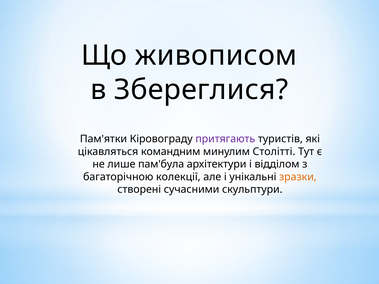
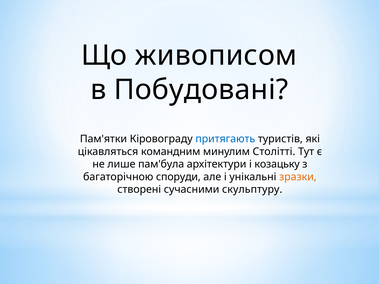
Збереглися: Збереглися -> Побудовані
притягають colour: purple -> blue
відділом: відділом -> козацьку
колекції: колекції -> споруди
скульптури: скульптури -> скульптуру
